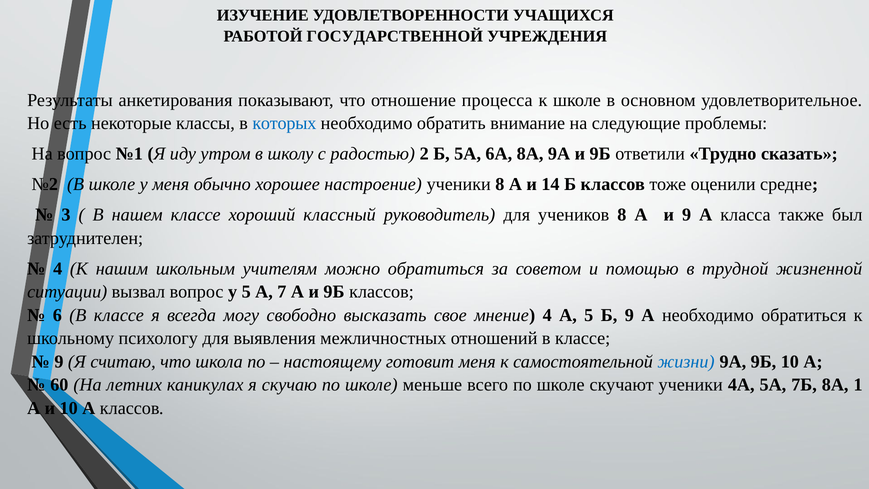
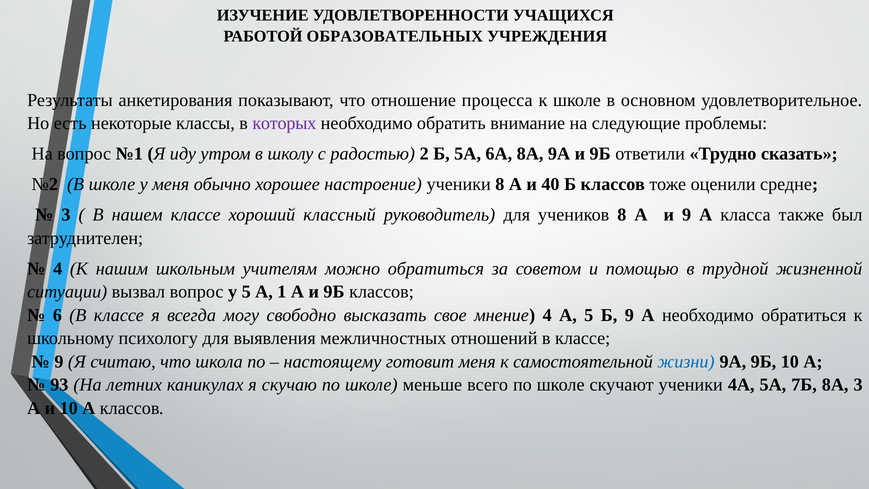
ГОСУДАРСТВЕННОЙ: ГОСУДАРСТВЕННОЙ -> ОБРАЗОВАТЕЛЬНЫХ
которых colour: blue -> purple
14: 14 -> 40
7: 7 -> 1
60: 60 -> 93
8А 1: 1 -> 3
